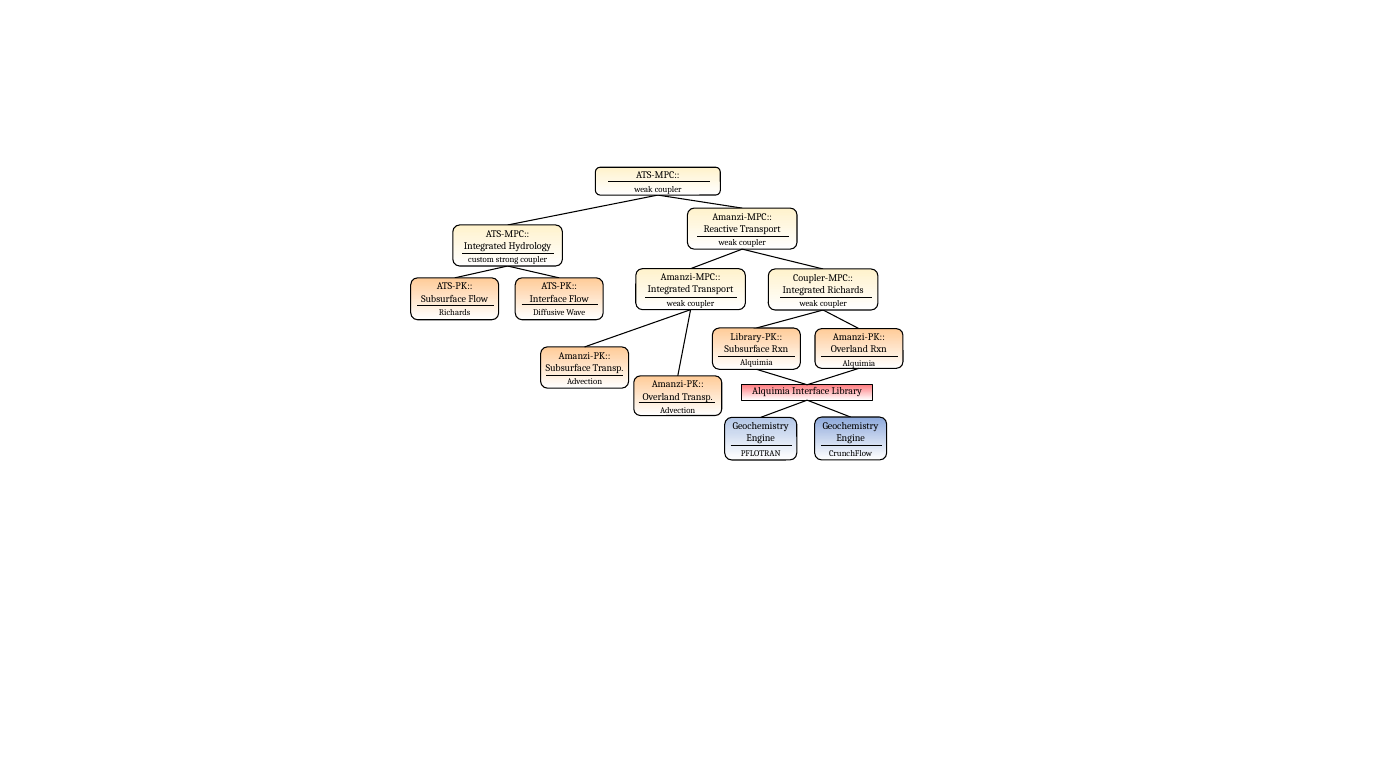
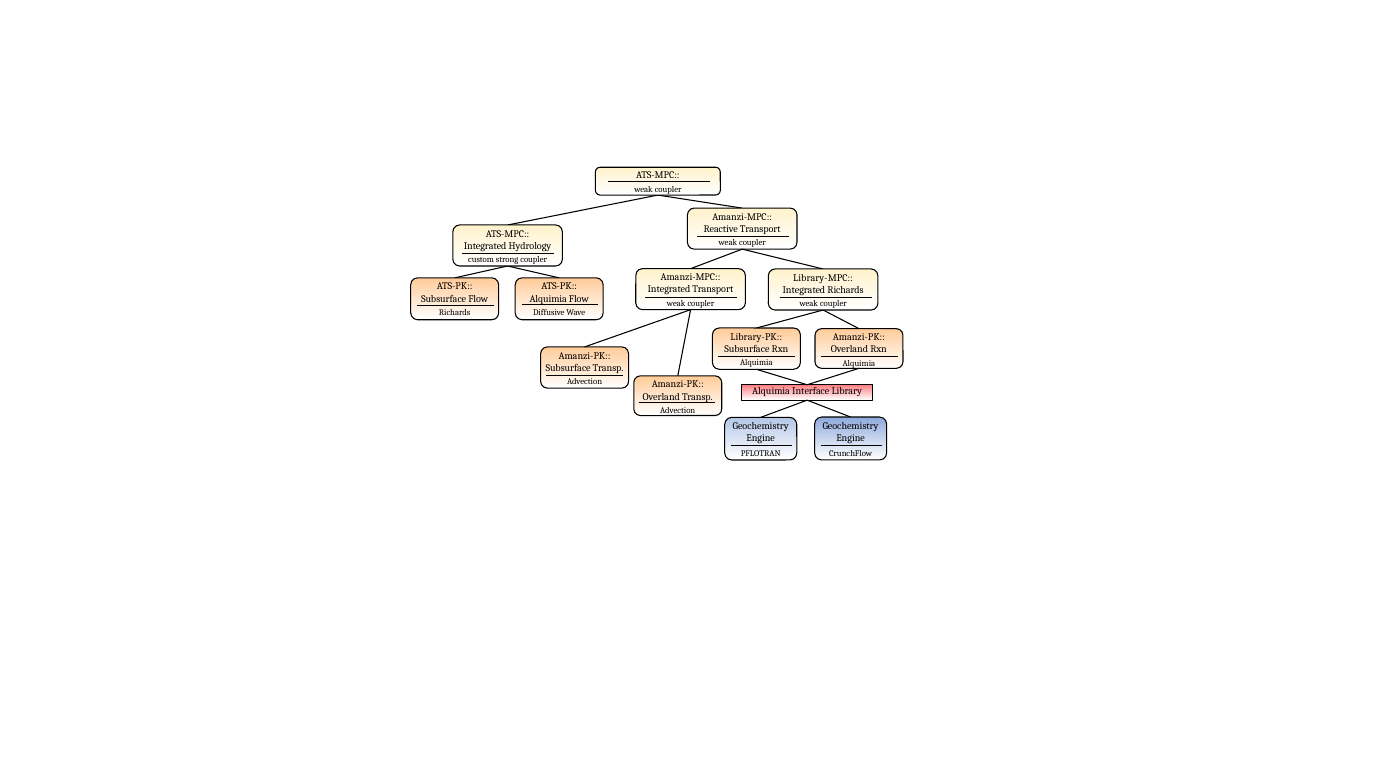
Coupler-MPC: Coupler-MPC -> Library-MPC
Interface at (548, 299): Interface -> Alquimia
